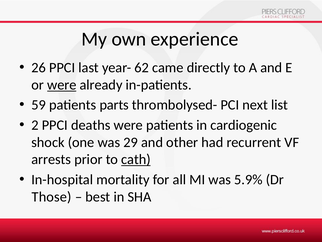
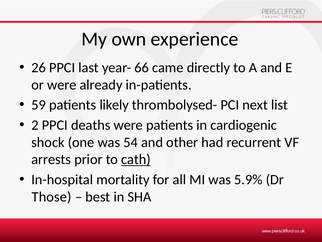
62: 62 -> 66
were at (62, 85) underline: present -> none
parts: parts -> likely
29: 29 -> 54
